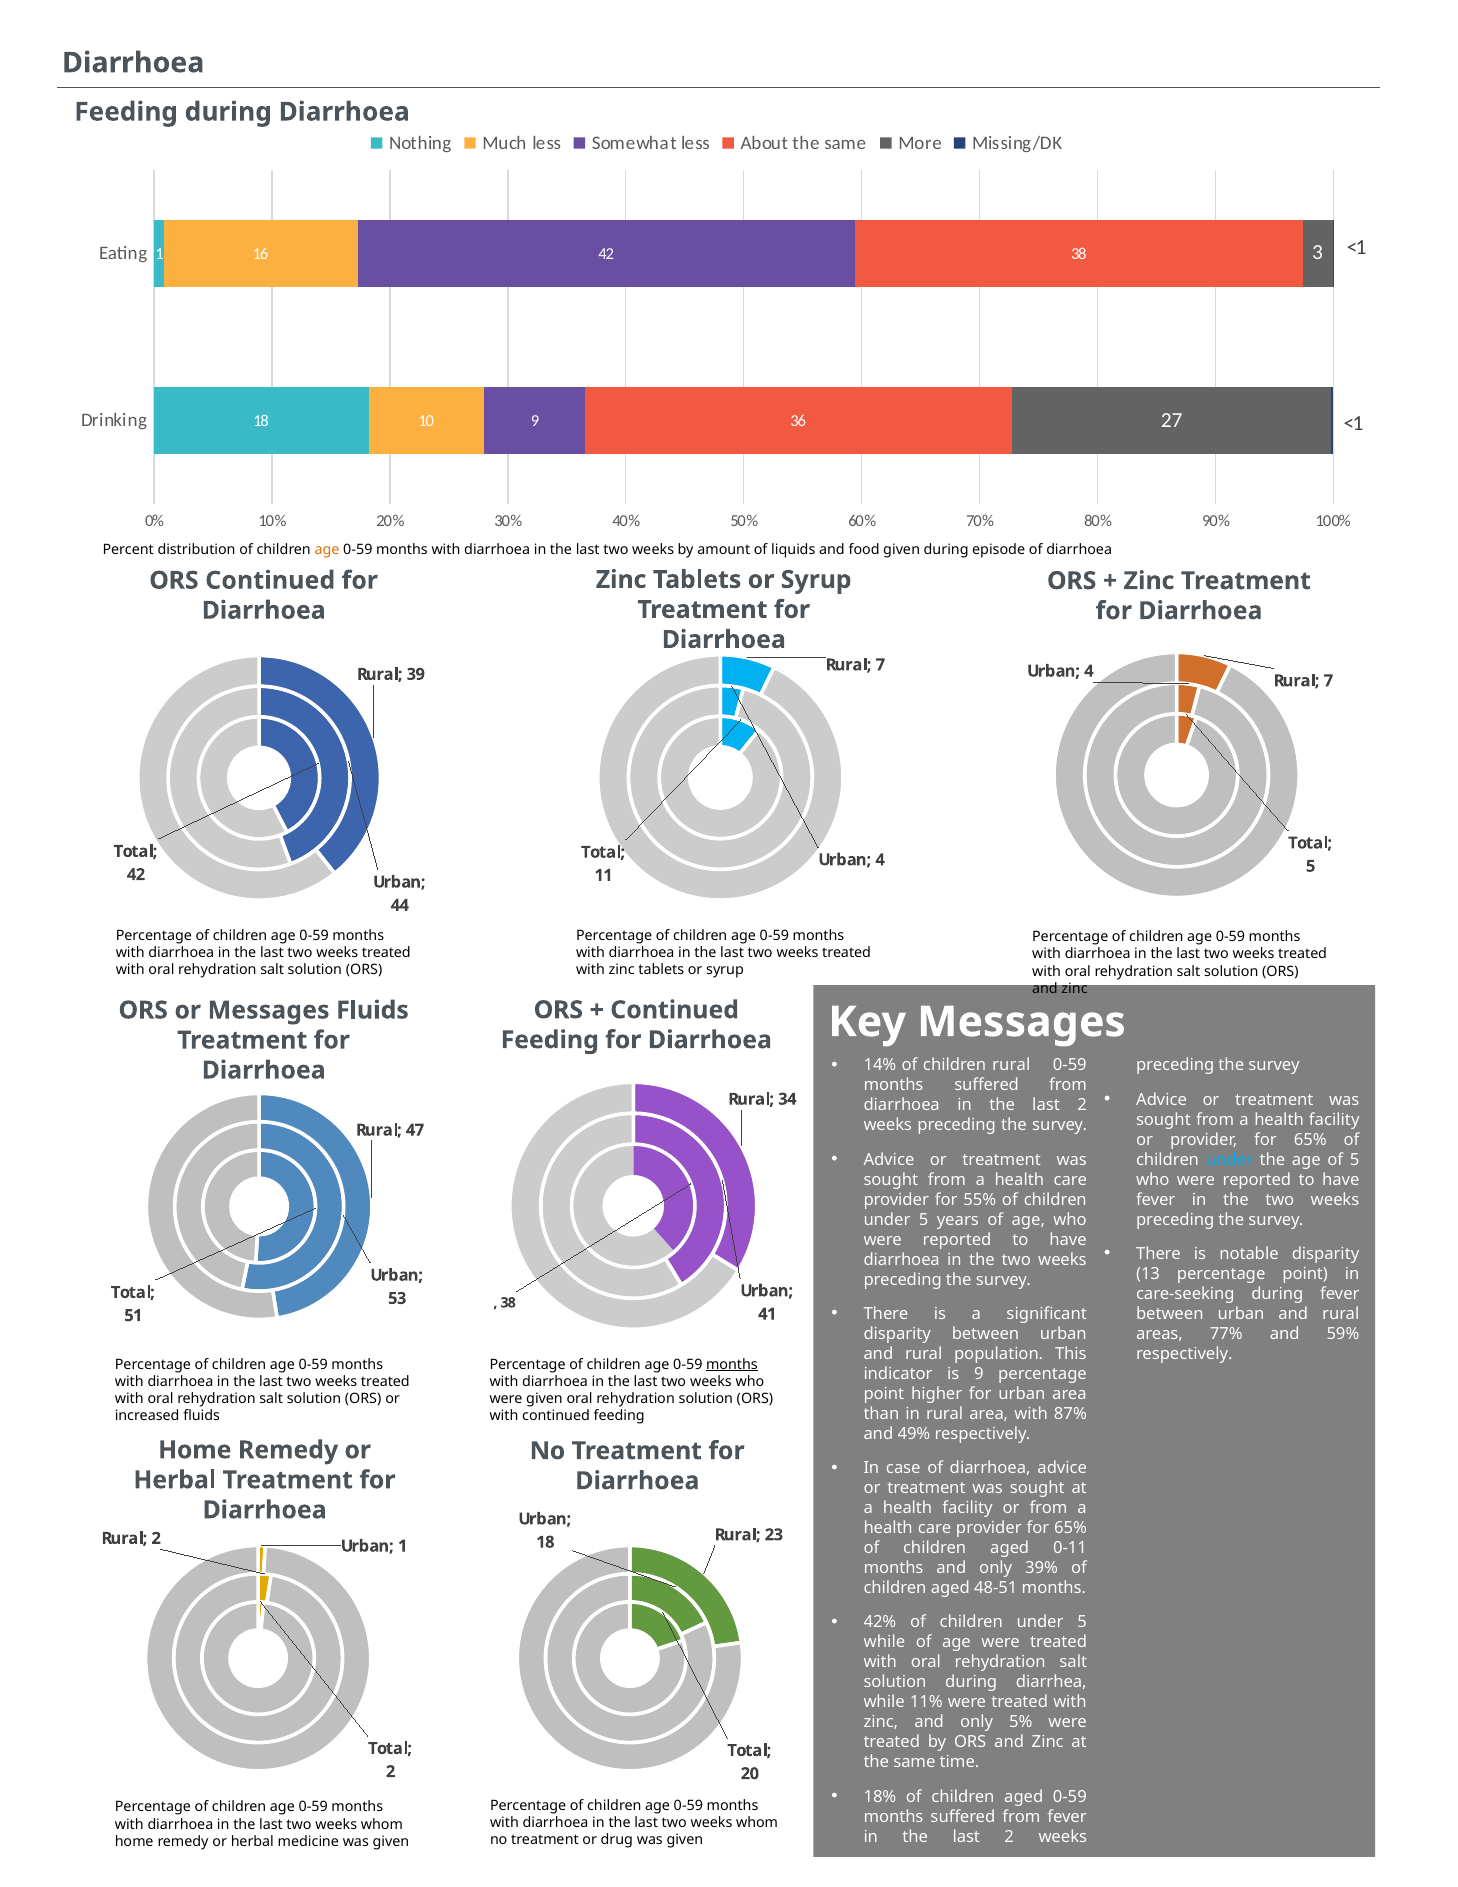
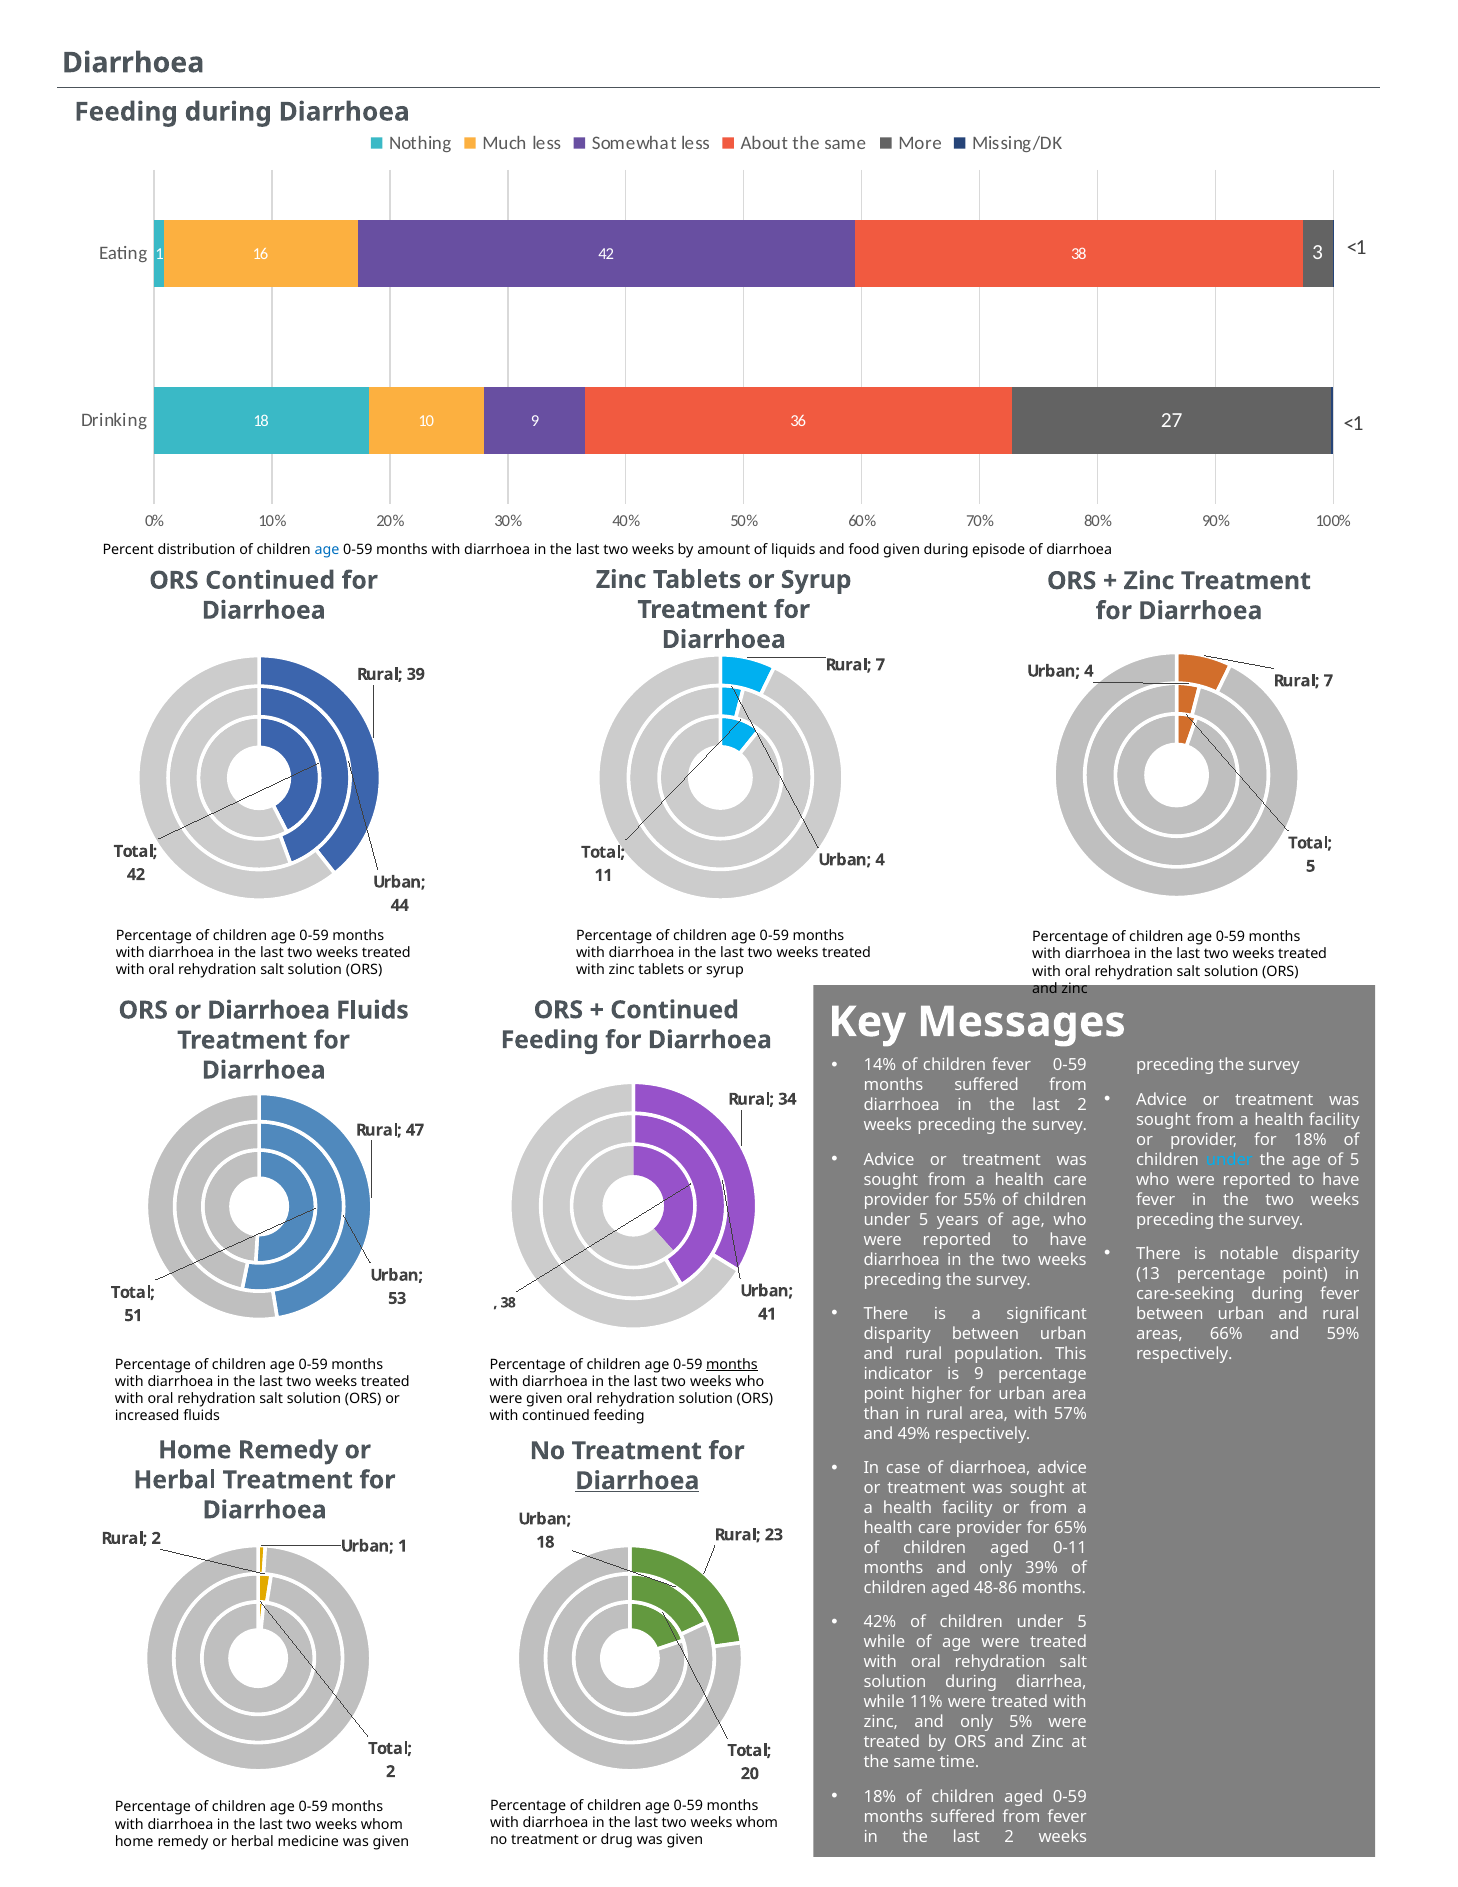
age at (327, 550) colour: orange -> blue
or Messages: Messages -> Diarrhoea
children rural: rural -> fever
or provider for 65%: 65% -> 18%
77%: 77% -> 66%
87%: 87% -> 57%
Diarrhoea at (637, 1481) underline: none -> present
48-51: 48-51 -> 48-86
